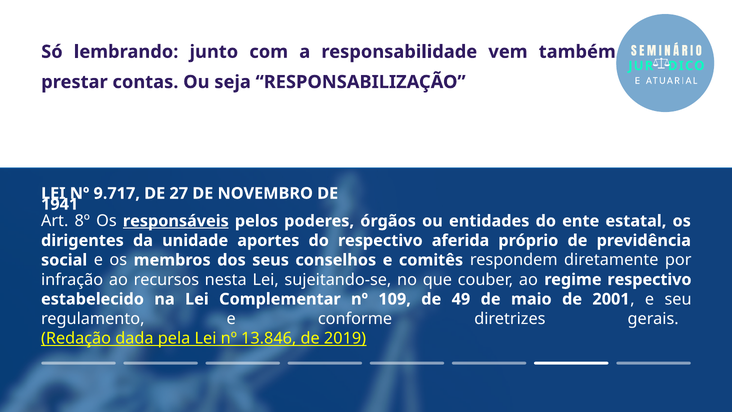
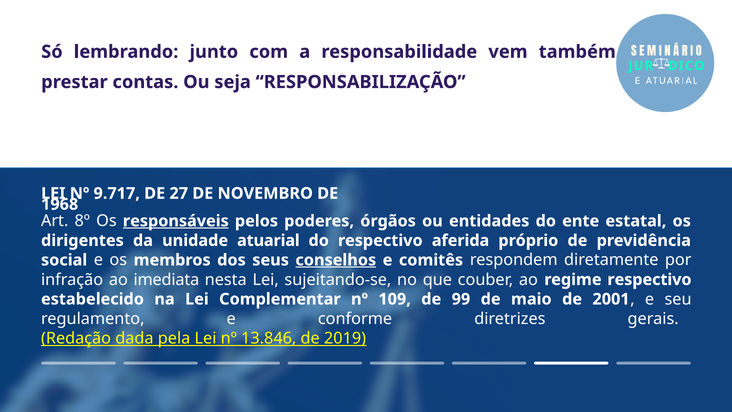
1941: 1941 -> 1968
unidade aportes: aportes -> atuarial
conselhos underline: none -> present
recursos: recursos -> imediata
49: 49 -> 99
